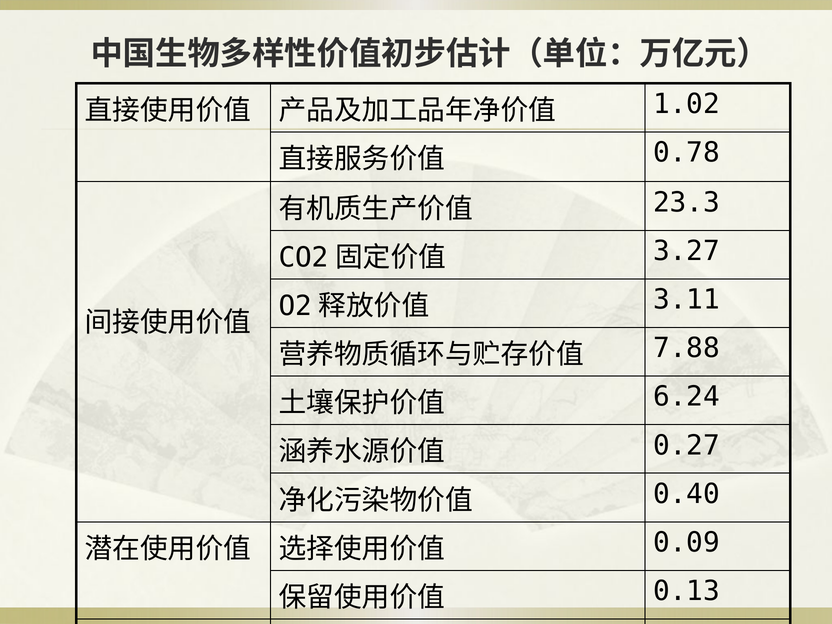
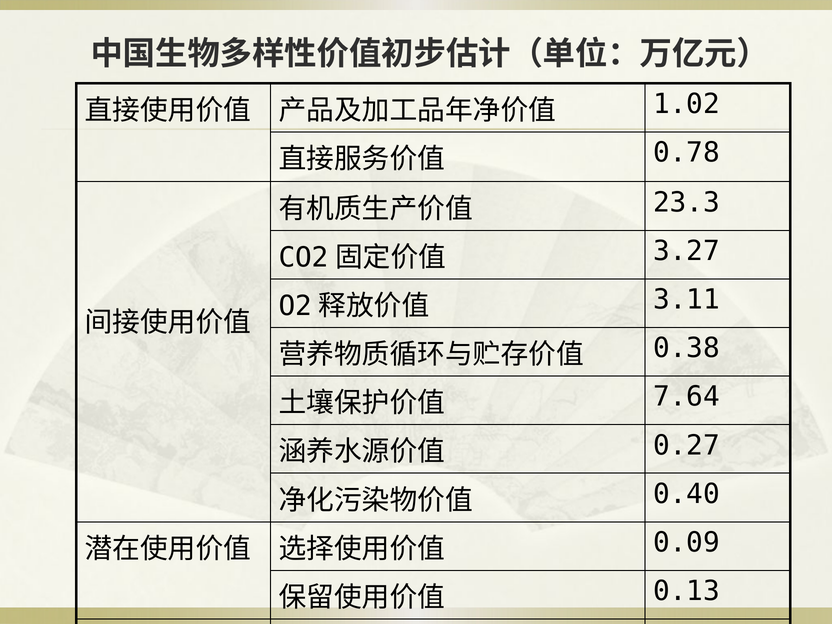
7.88: 7.88 -> 0.38
6.24: 6.24 -> 7.64
